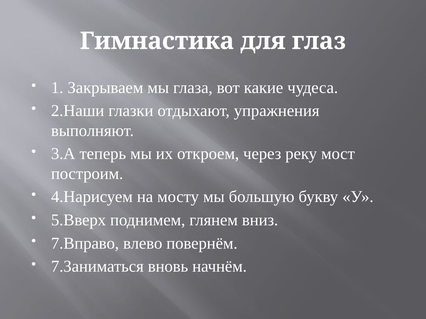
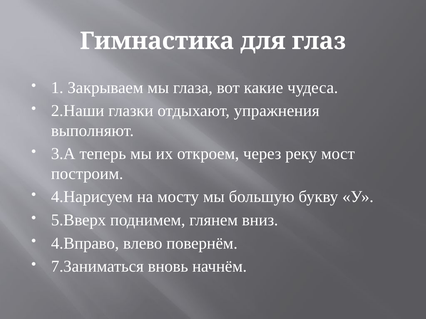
7.Вправо: 7.Вправо -> 4.Вправо
